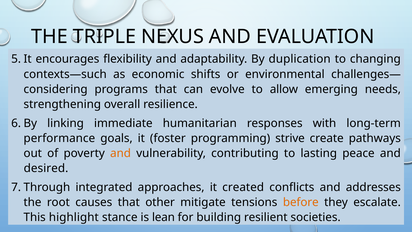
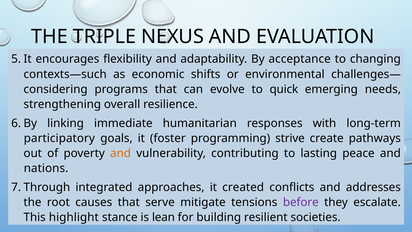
duplication: duplication -> acceptance
allow: allow -> quick
performance: performance -> participatory
desired: desired -> nations
other: other -> serve
before colour: orange -> purple
